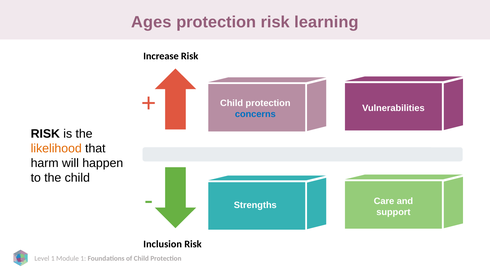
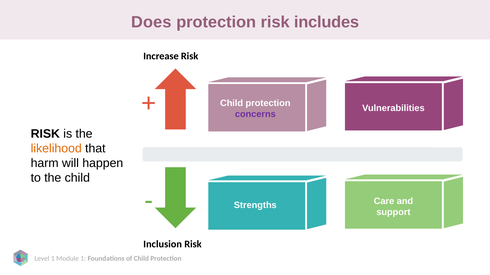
Ages: Ages -> Does
learning: learning -> includes
concerns colour: blue -> purple
